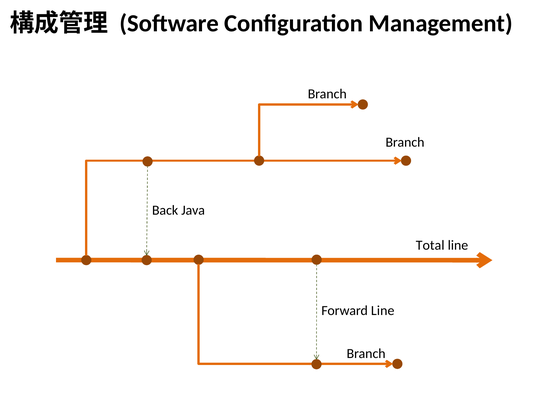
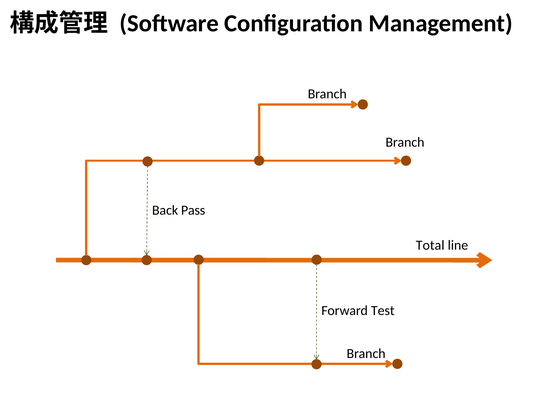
Java: Java -> Pass
Forward Line: Line -> Test
